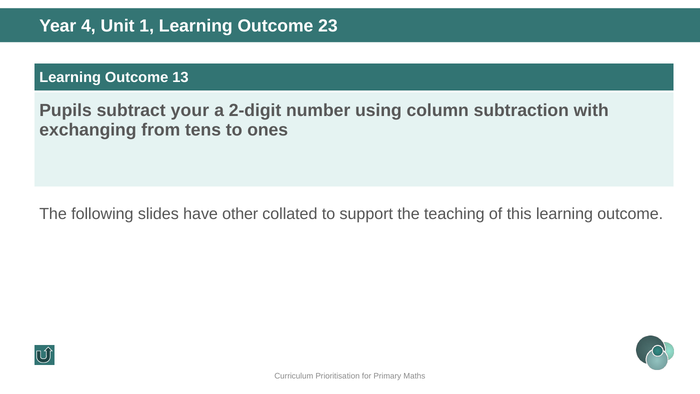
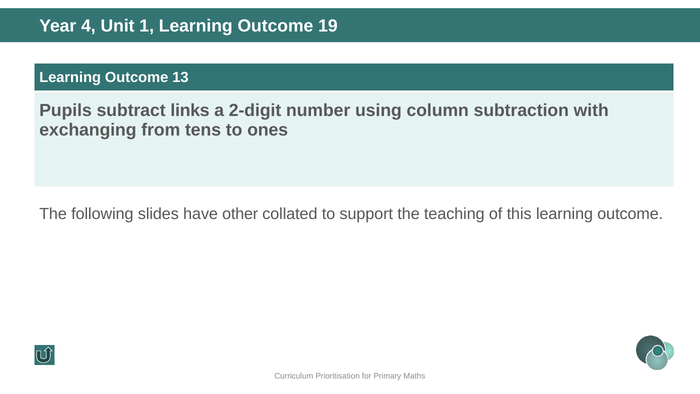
23: 23 -> 19
your: your -> links
